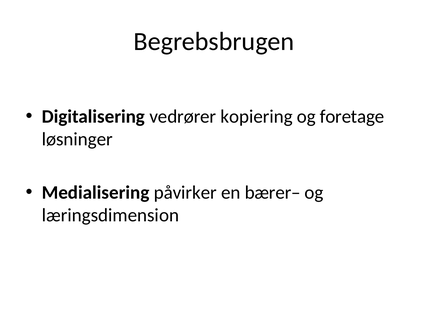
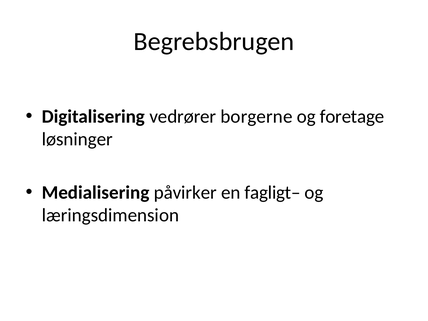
kopiering: kopiering -> borgerne
bærer–: bærer– -> fagligt–
